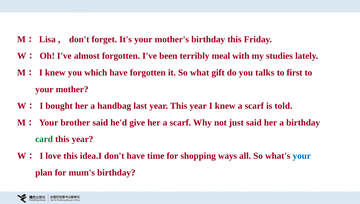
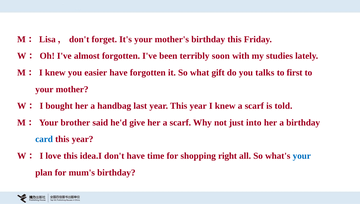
meal: meal -> soon
which: which -> easier
just said: said -> into
card colour: green -> blue
ways: ways -> right
